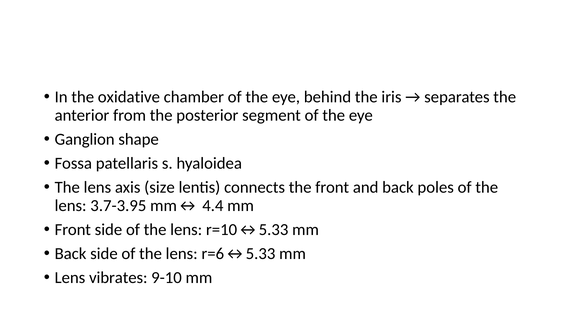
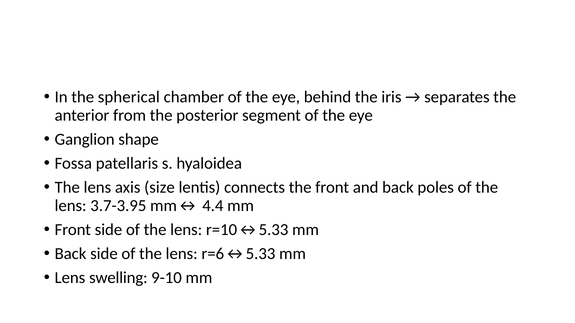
oxidative: oxidative -> spherical
vibrates: vibrates -> swelling
